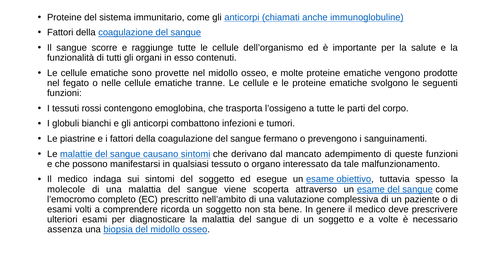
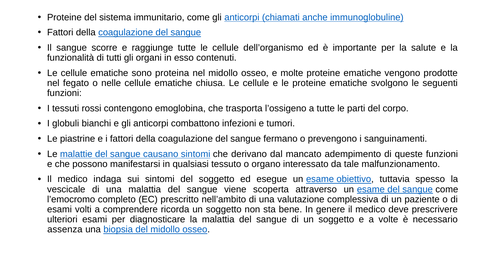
provette: provette -> proteina
tranne: tranne -> chiusa
molecole: molecole -> vescicale
